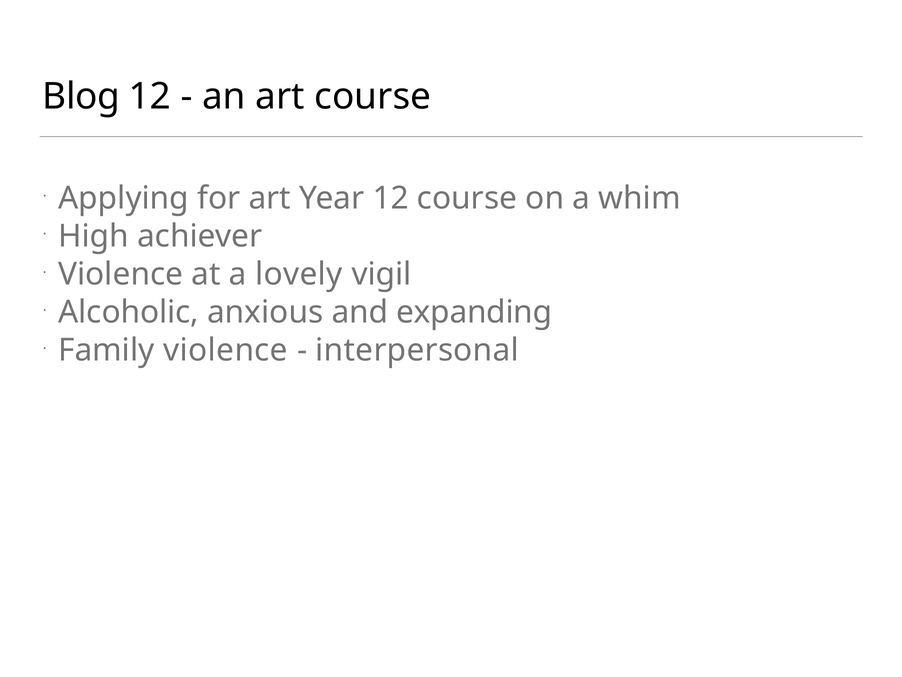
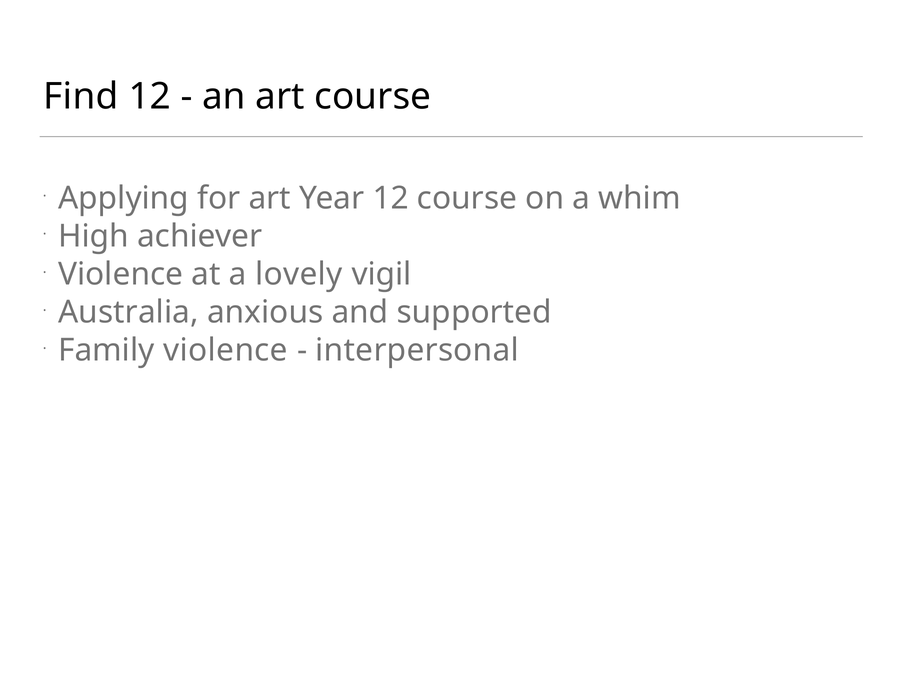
Blog: Blog -> Find
Alcoholic: Alcoholic -> Australia
expanding: expanding -> supported
